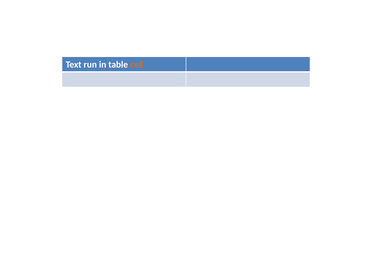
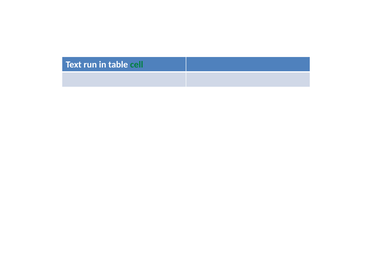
cell colour: orange -> green
